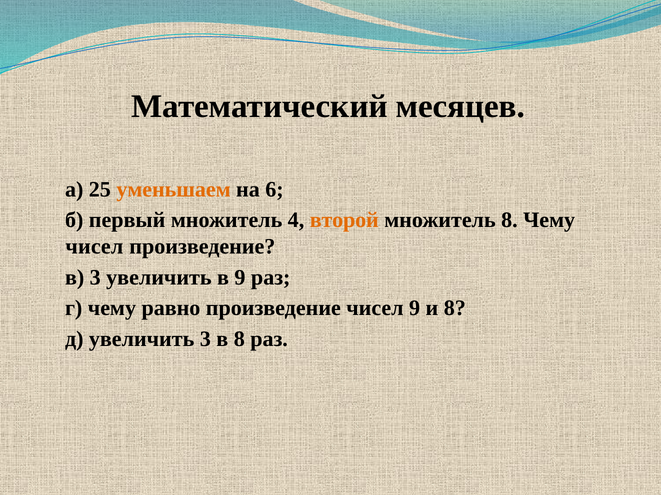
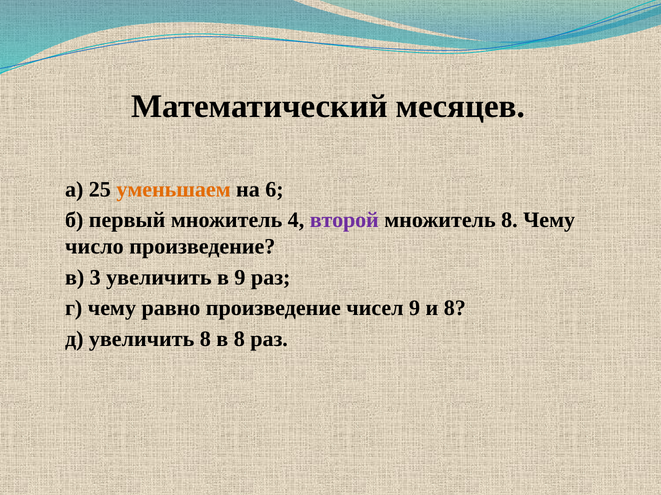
второй colour: orange -> purple
чисел at (94, 247): чисел -> число
увеличить 3: 3 -> 8
